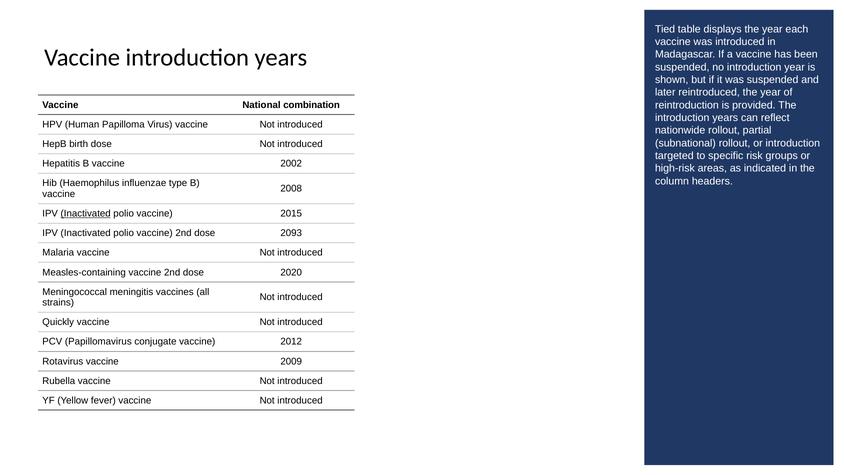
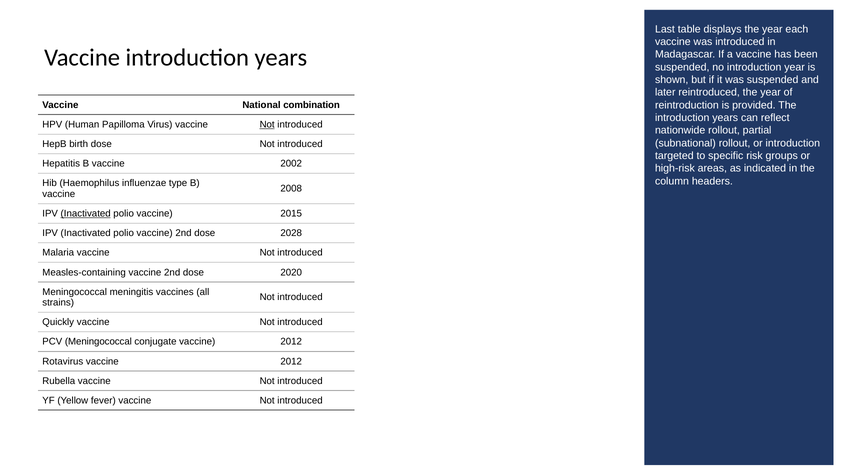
Tied: Tied -> Last
Not at (267, 124) underline: none -> present
2093: 2093 -> 2028
PCV Papillomavirus: Papillomavirus -> Meningococcal
Rotavirus vaccine 2009: 2009 -> 2012
